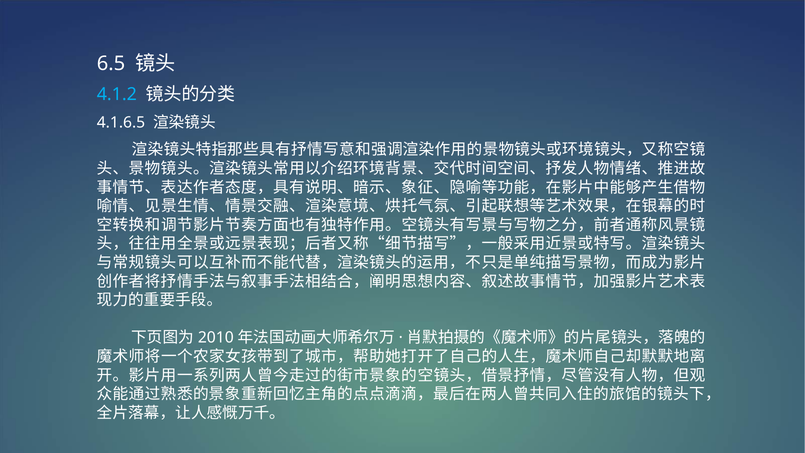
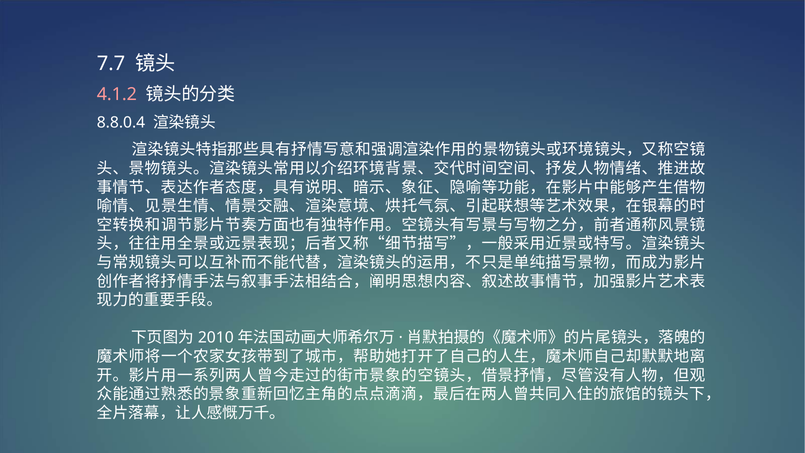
6.5: 6.5 -> 7.7
4.1.2 colour: light blue -> pink
4.1.6.5: 4.1.6.5 -> 8.8.0.4
